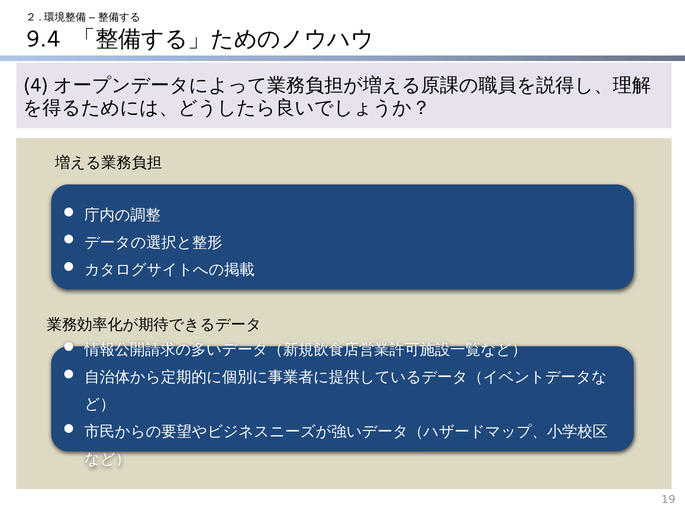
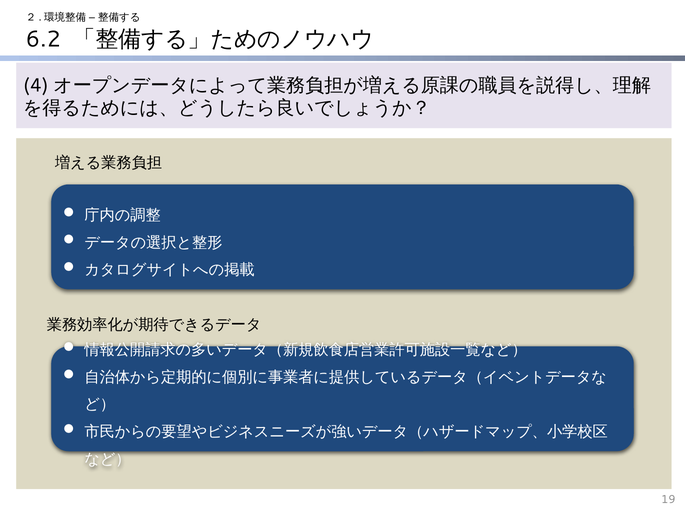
9.4: 9.4 -> 6.2
